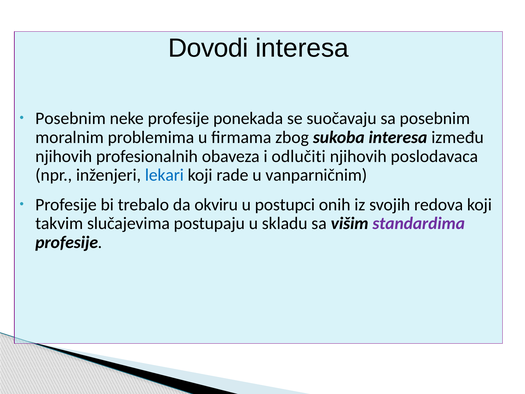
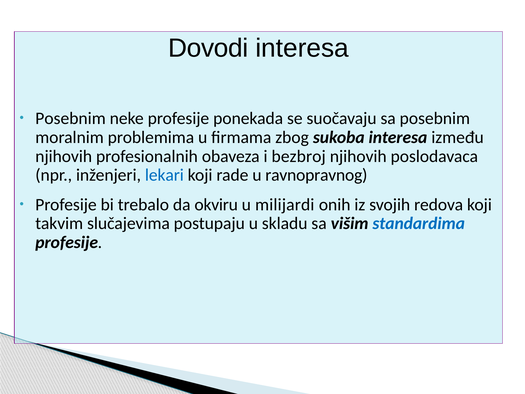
odlučiti: odlučiti -> bezbroj
vanparničnim: vanparničnim -> ravnopravnog
postupci: postupci -> milijardi
standardima colour: purple -> blue
